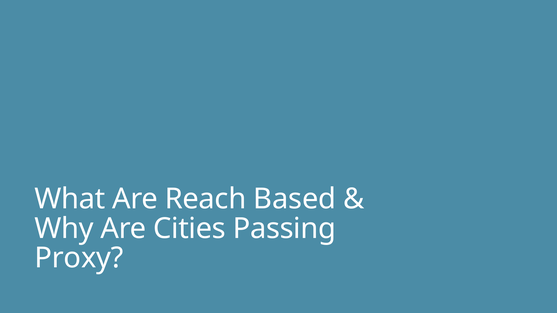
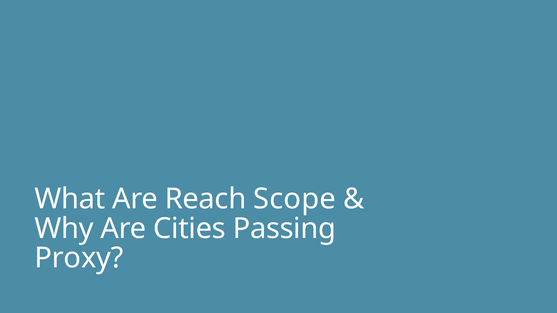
Based: Based -> Scope
